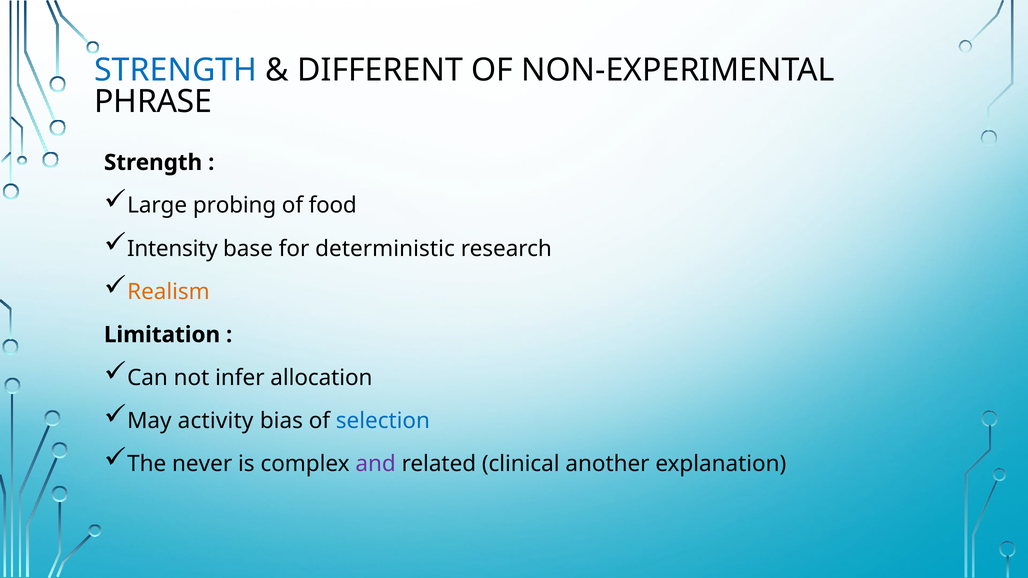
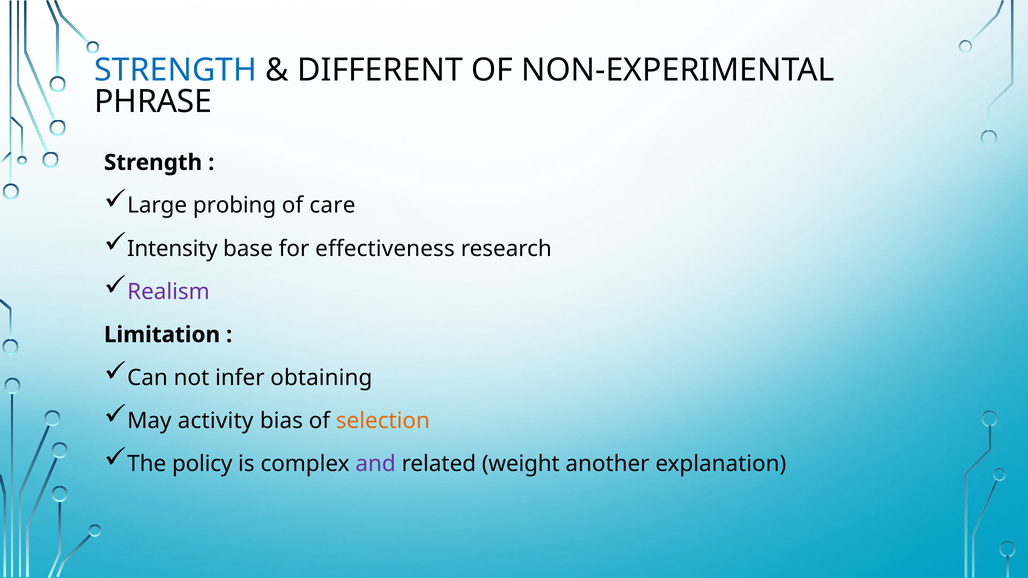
food: food -> care
deterministic: deterministic -> effectiveness
Realism colour: orange -> purple
allocation: allocation -> obtaining
selection colour: blue -> orange
never: never -> policy
clinical: clinical -> weight
